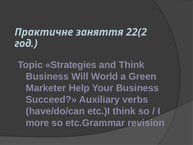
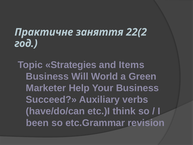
and Think: Think -> Items
more: more -> been
